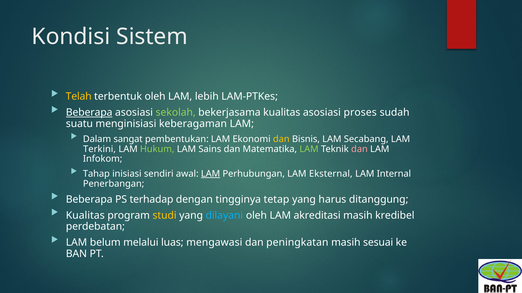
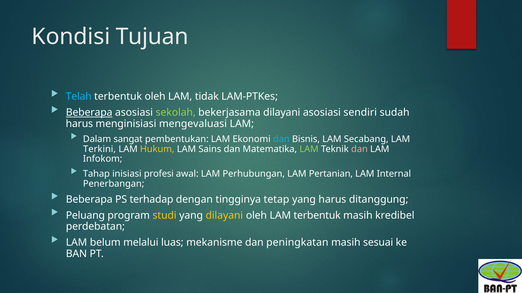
Sistem: Sistem -> Tujuan
Telah colour: yellow -> light blue
lebih: lebih -> tidak
bekerjasama kualitas: kualitas -> dilayani
proses: proses -> sendiri
suatu at (79, 124): suatu -> harus
keberagaman: keberagaman -> mengevaluasi
dan at (281, 139) colour: yellow -> light blue
Hukum colour: light green -> yellow
sendiri: sendiri -> profesi
LAM at (211, 174) underline: present -> none
Eksternal: Eksternal -> Pertanian
Kualitas at (85, 216): Kualitas -> Peluang
dilayani at (224, 216) colour: light blue -> yellow
LAM akreditasi: akreditasi -> terbentuk
mengawasi: mengawasi -> mekanisme
